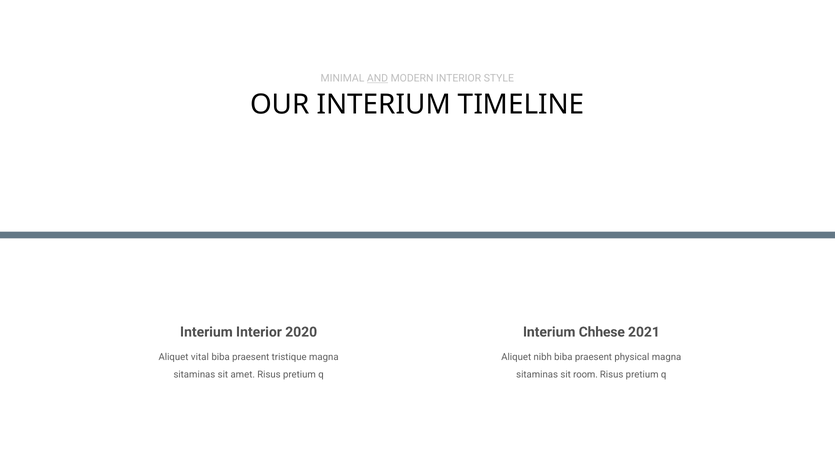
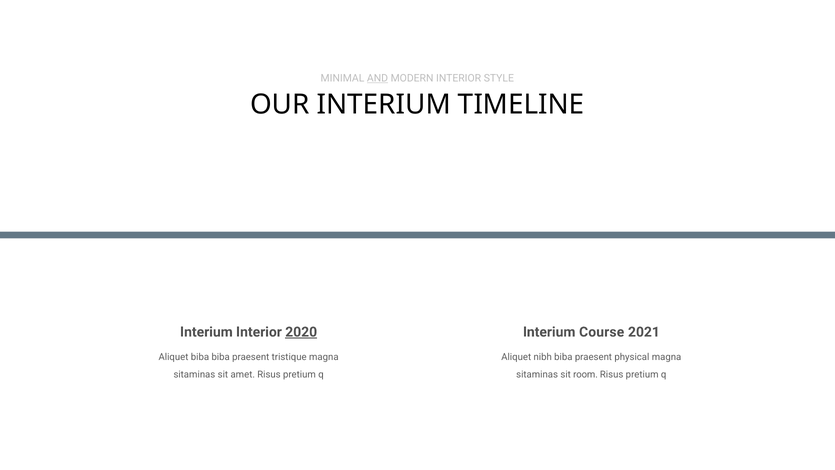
2020 underline: none -> present
Chhese: Chhese -> Course
Aliquet vital: vital -> biba
